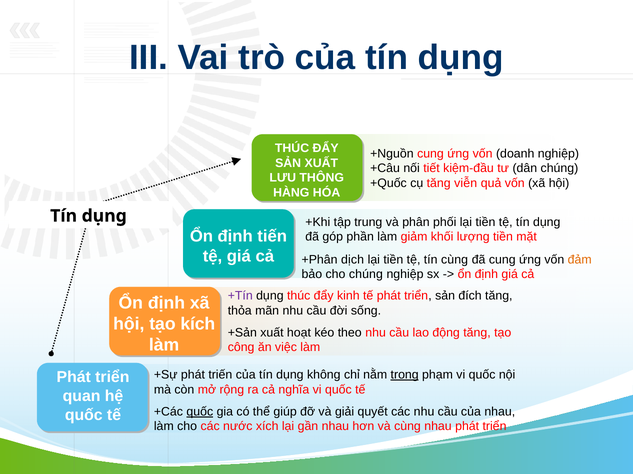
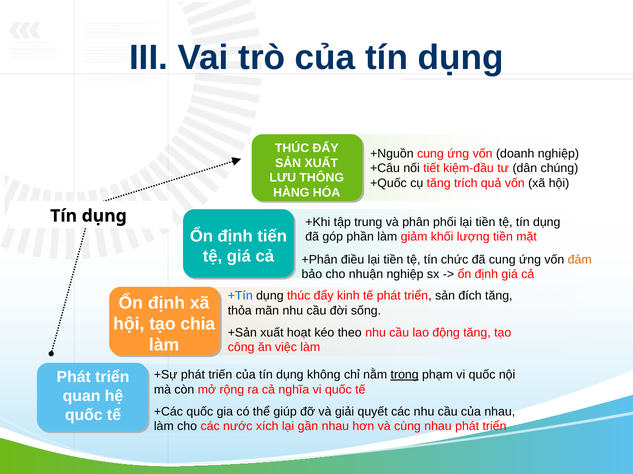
viễn: viễn -> trích
dịch: dịch -> điều
tín cùng: cùng -> chức
cho chúng: chúng -> nhuận
+Tín colour: purple -> blue
kích: kích -> chia
quốc at (200, 412) underline: present -> none
